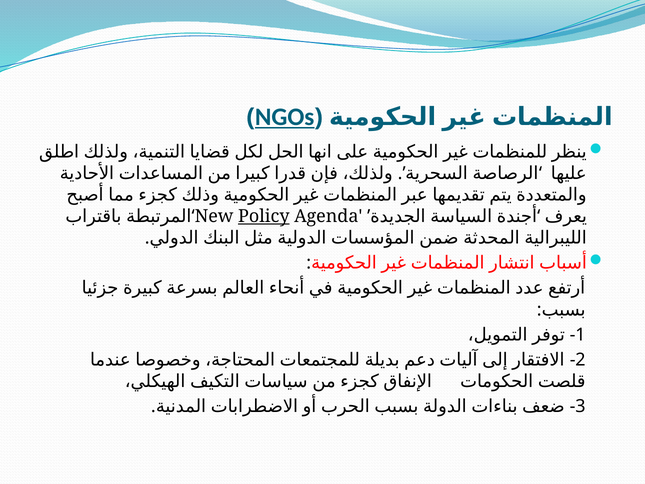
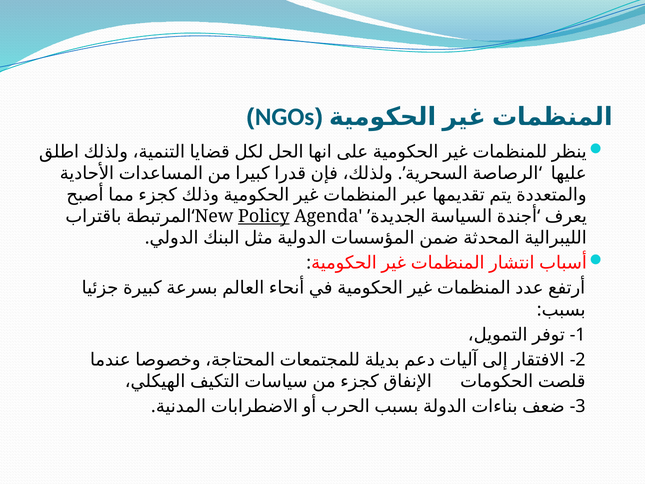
NGOs underline: present -> none
